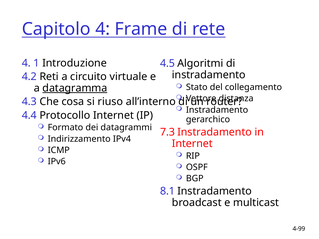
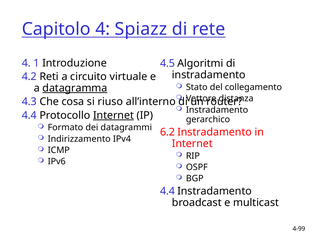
Frame: Frame -> Spiazz
Internet at (113, 115) underline: none -> present
7.3: 7.3 -> 6.2
8.1 at (168, 191): 8.1 -> 4.4
